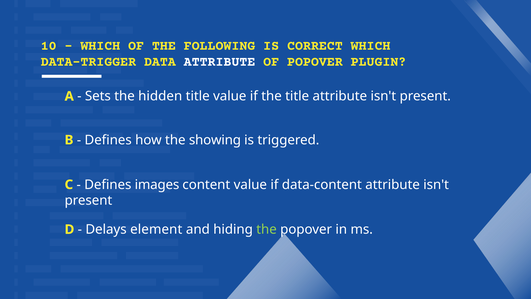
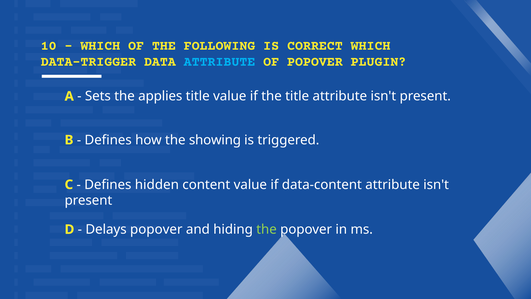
ATTRIBUTE at (220, 61) colour: white -> light blue
hidden: hidden -> applies
images: images -> hidden
Delays element: element -> popover
